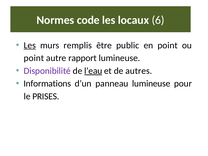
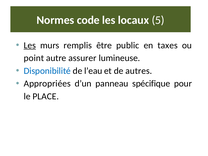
6: 6 -> 5
en point: point -> taxes
rapport: rapport -> assurer
Disponibilité colour: purple -> blue
l’eau underline: present -> none
Informations: Informations -> Appropriées
panneau lumineuse: lumineuse -> spécifique
PRISES: PRISES -> PLACE
